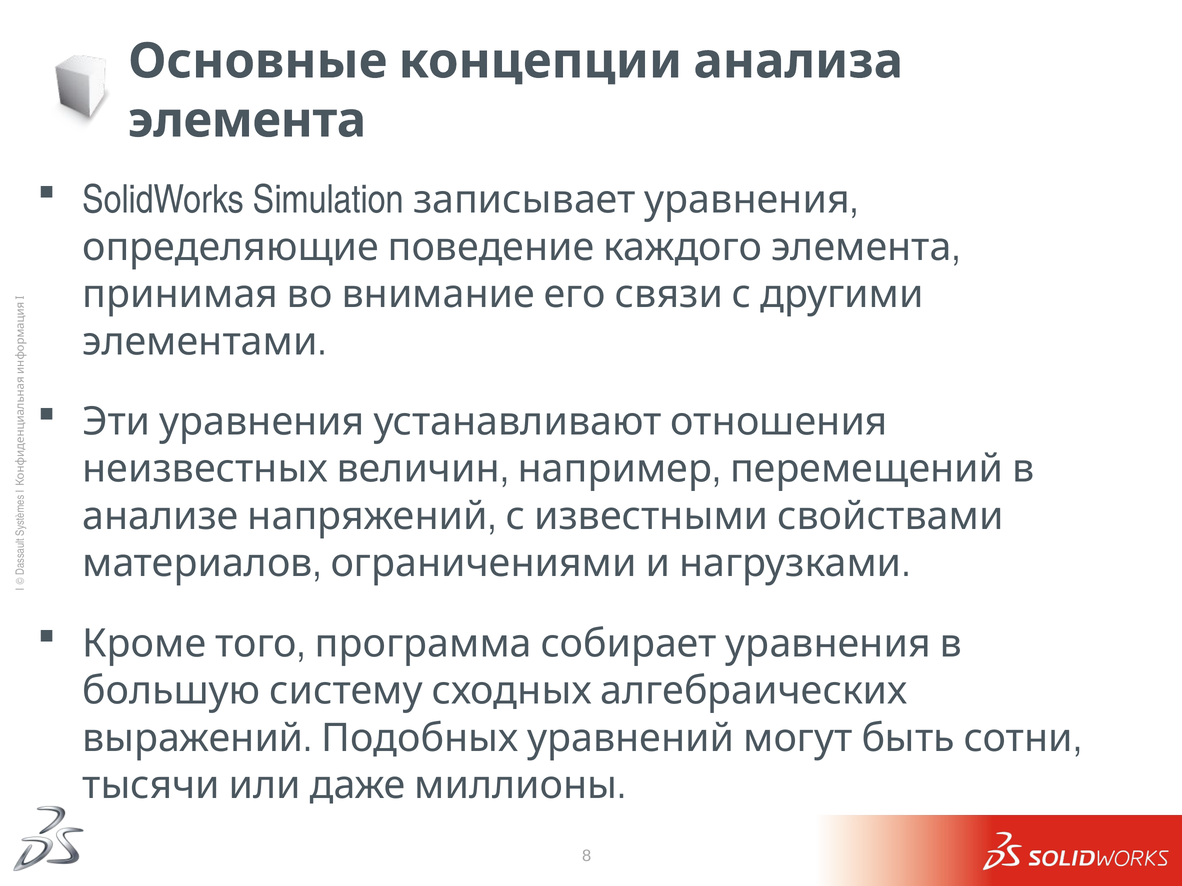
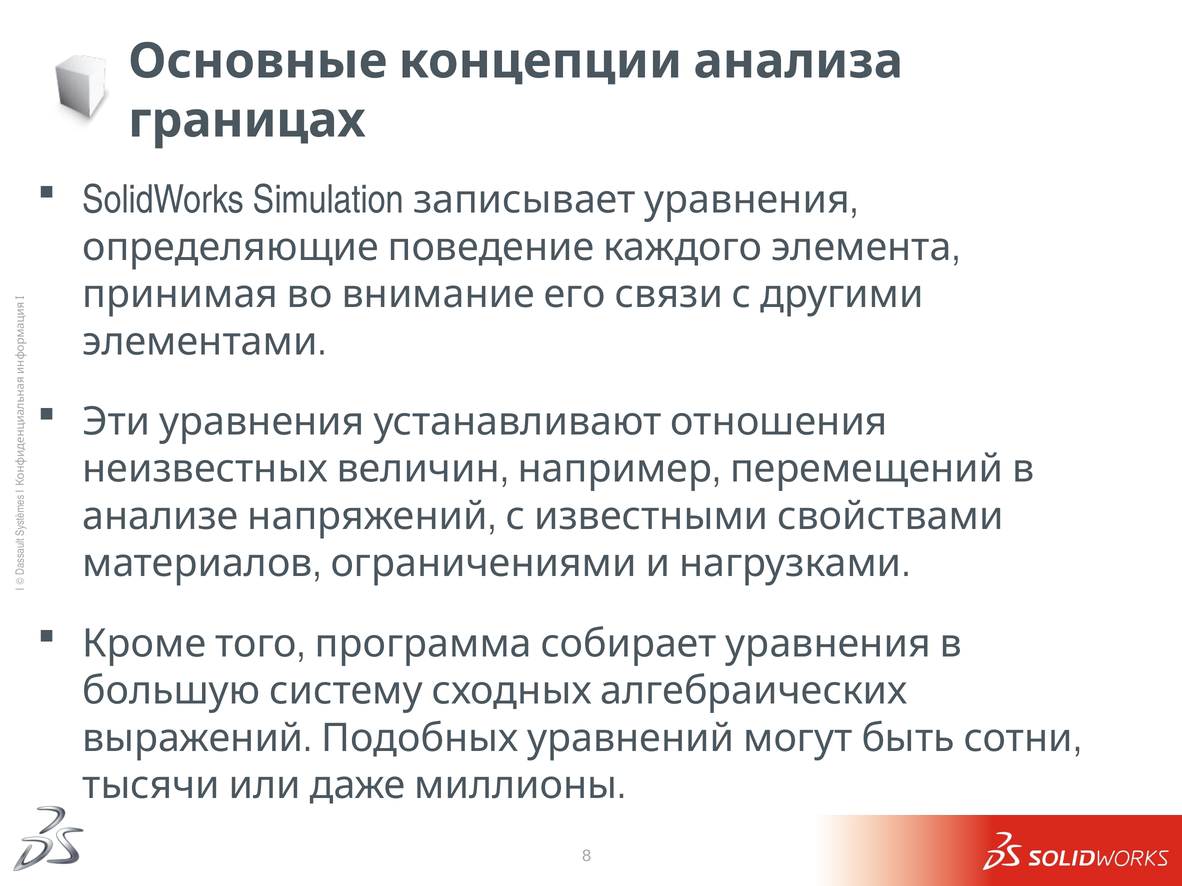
элемента: элемента -> границах
